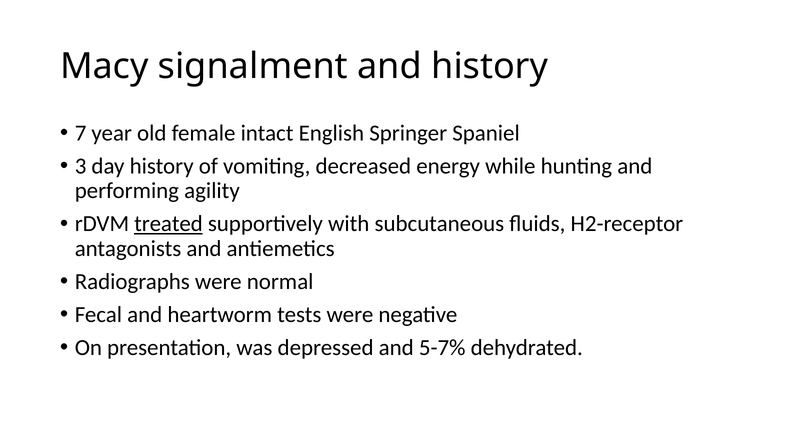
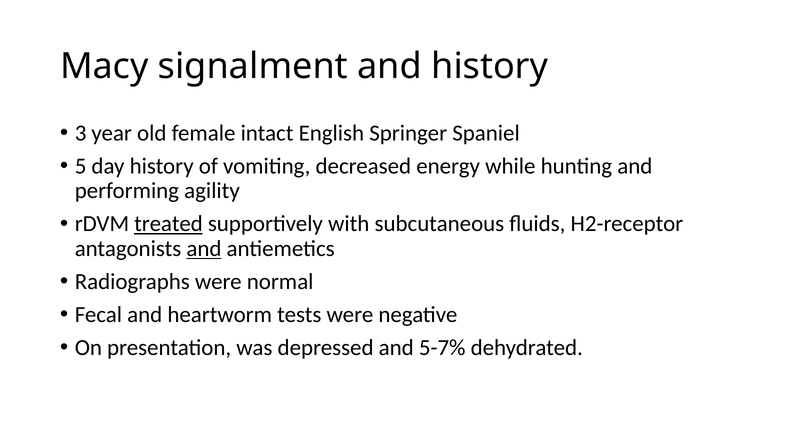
7: 7 -> 3
3: 3 -> 5
and at (204, 248) underline: none -> present
